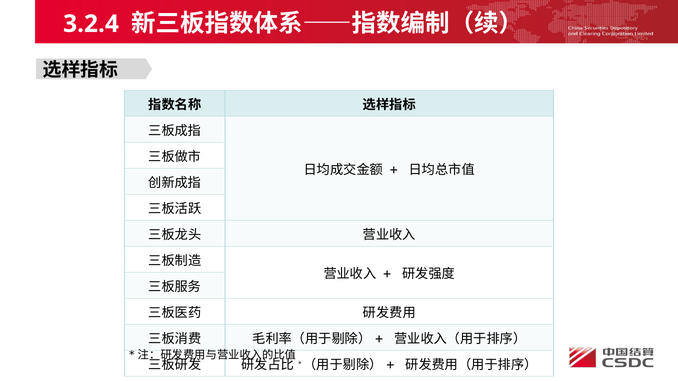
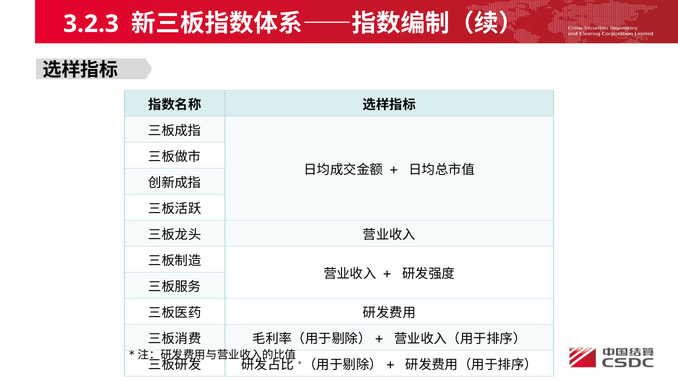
3.2.4: 3.2.4 -> 3.2.3
